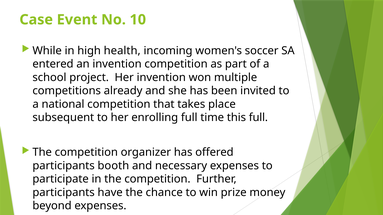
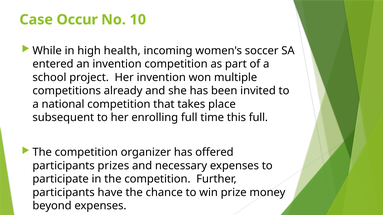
Event: Event -> Occur
booth: booth -> prizes
